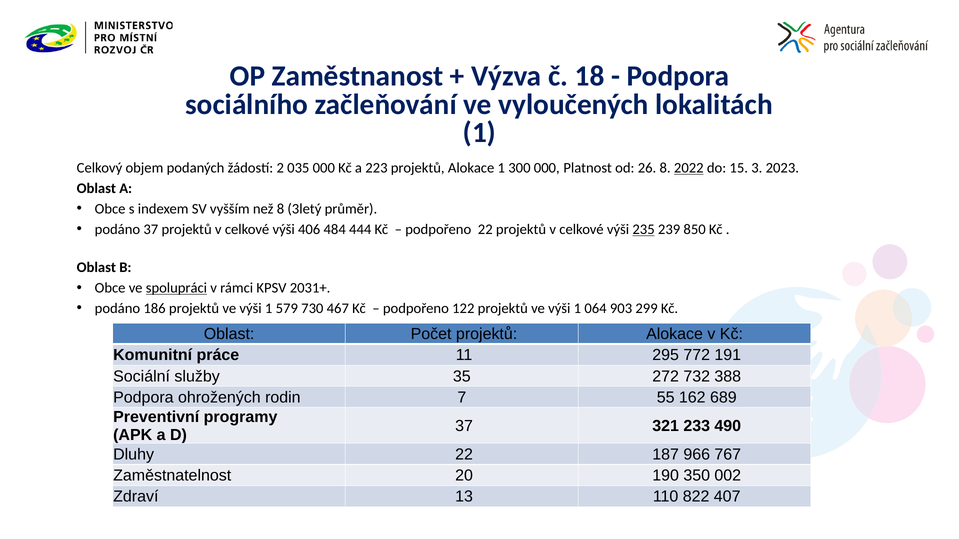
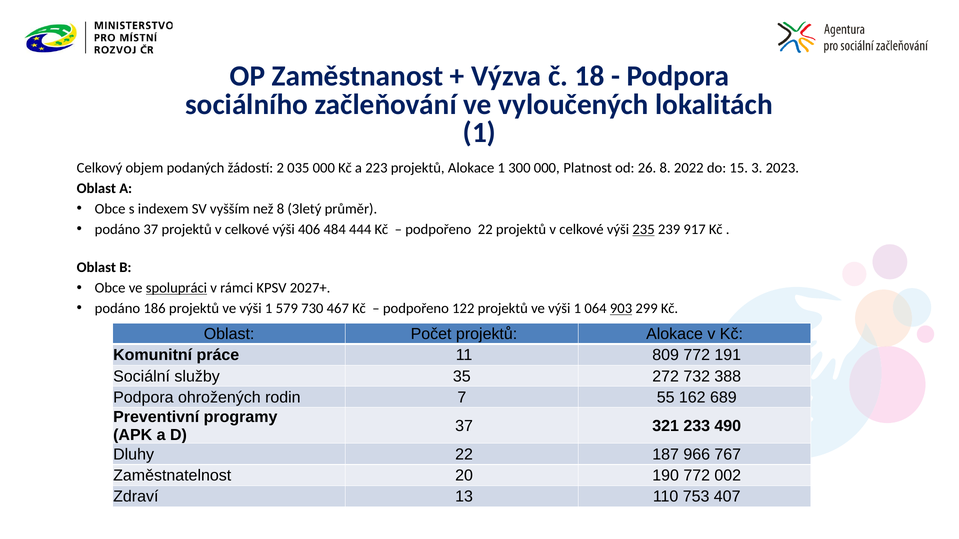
2022 underline: present -> none
850: 850 -> 917
2031+: 2031+ -> 2027+
903 underline: none -> present
295: 295 -> 809
190 350: 350 -> 772
822: 822 -> 753
